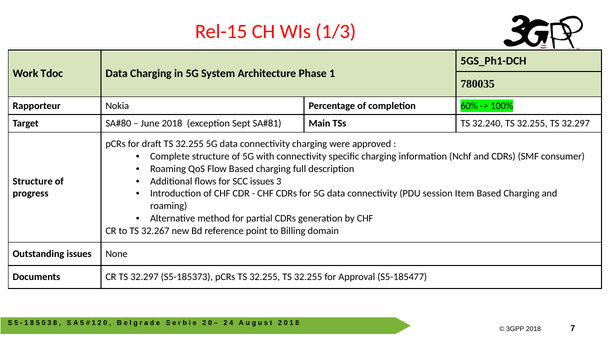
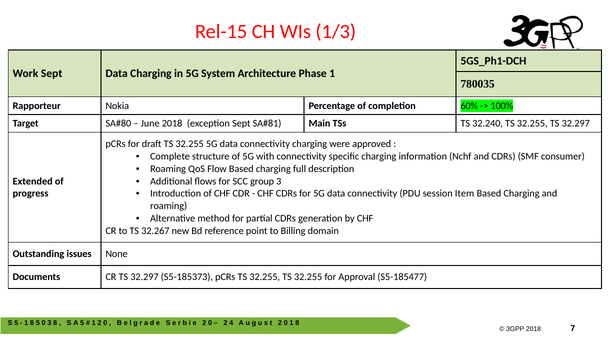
Work Tdoc: Tdoc -> Sept
SCC issues: issues -> group
Structure at (33, 181): Structure -> Extended
